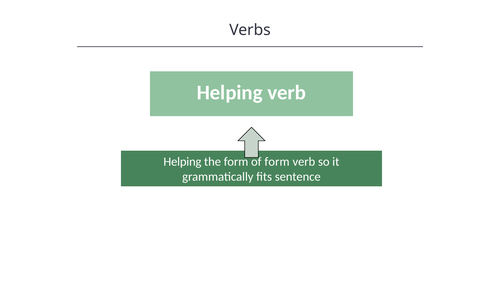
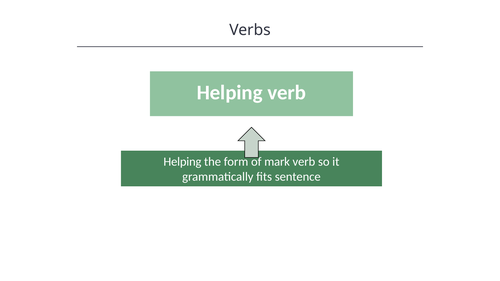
of form: form -> mark
